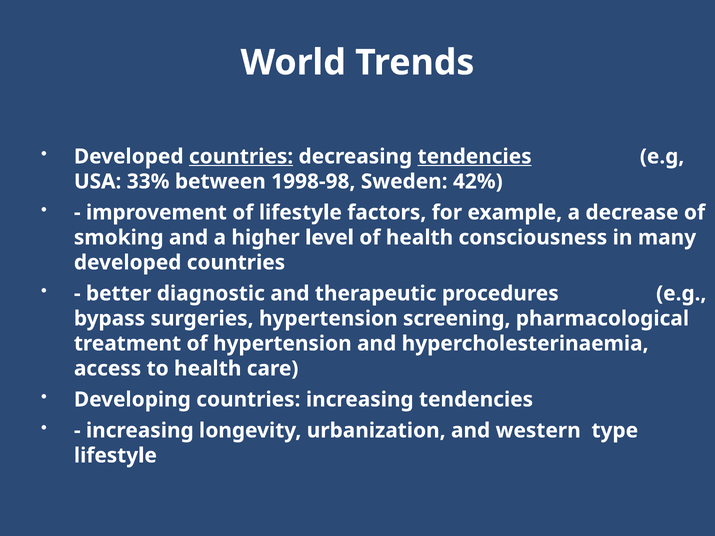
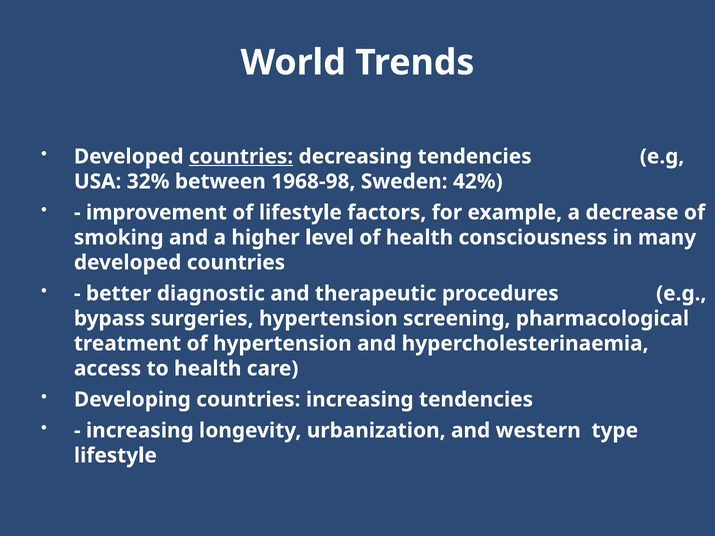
tendencies at (475, 157) underline: present -> none
33%: 33% -> 32%
1998-98: 1998-98 -> 1968-98
